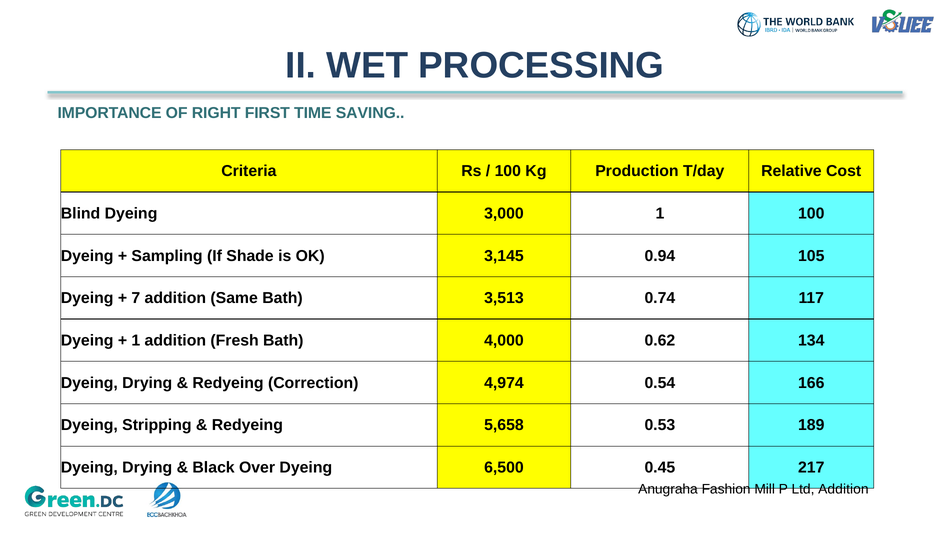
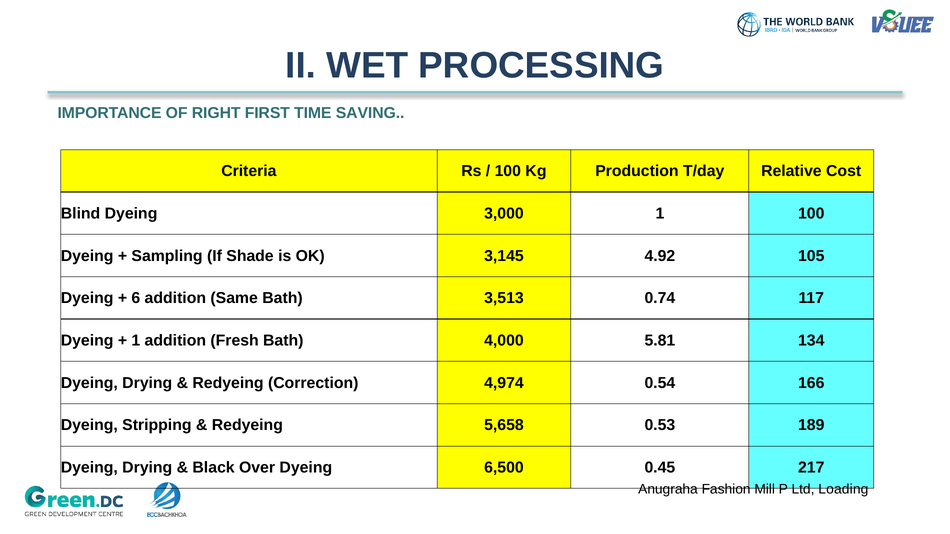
0.94: 0.94 -> 4.92
7: 7 -> 6
0.62: 0.62 -> 5.81
Ltd Addition: Addition -> Loading
